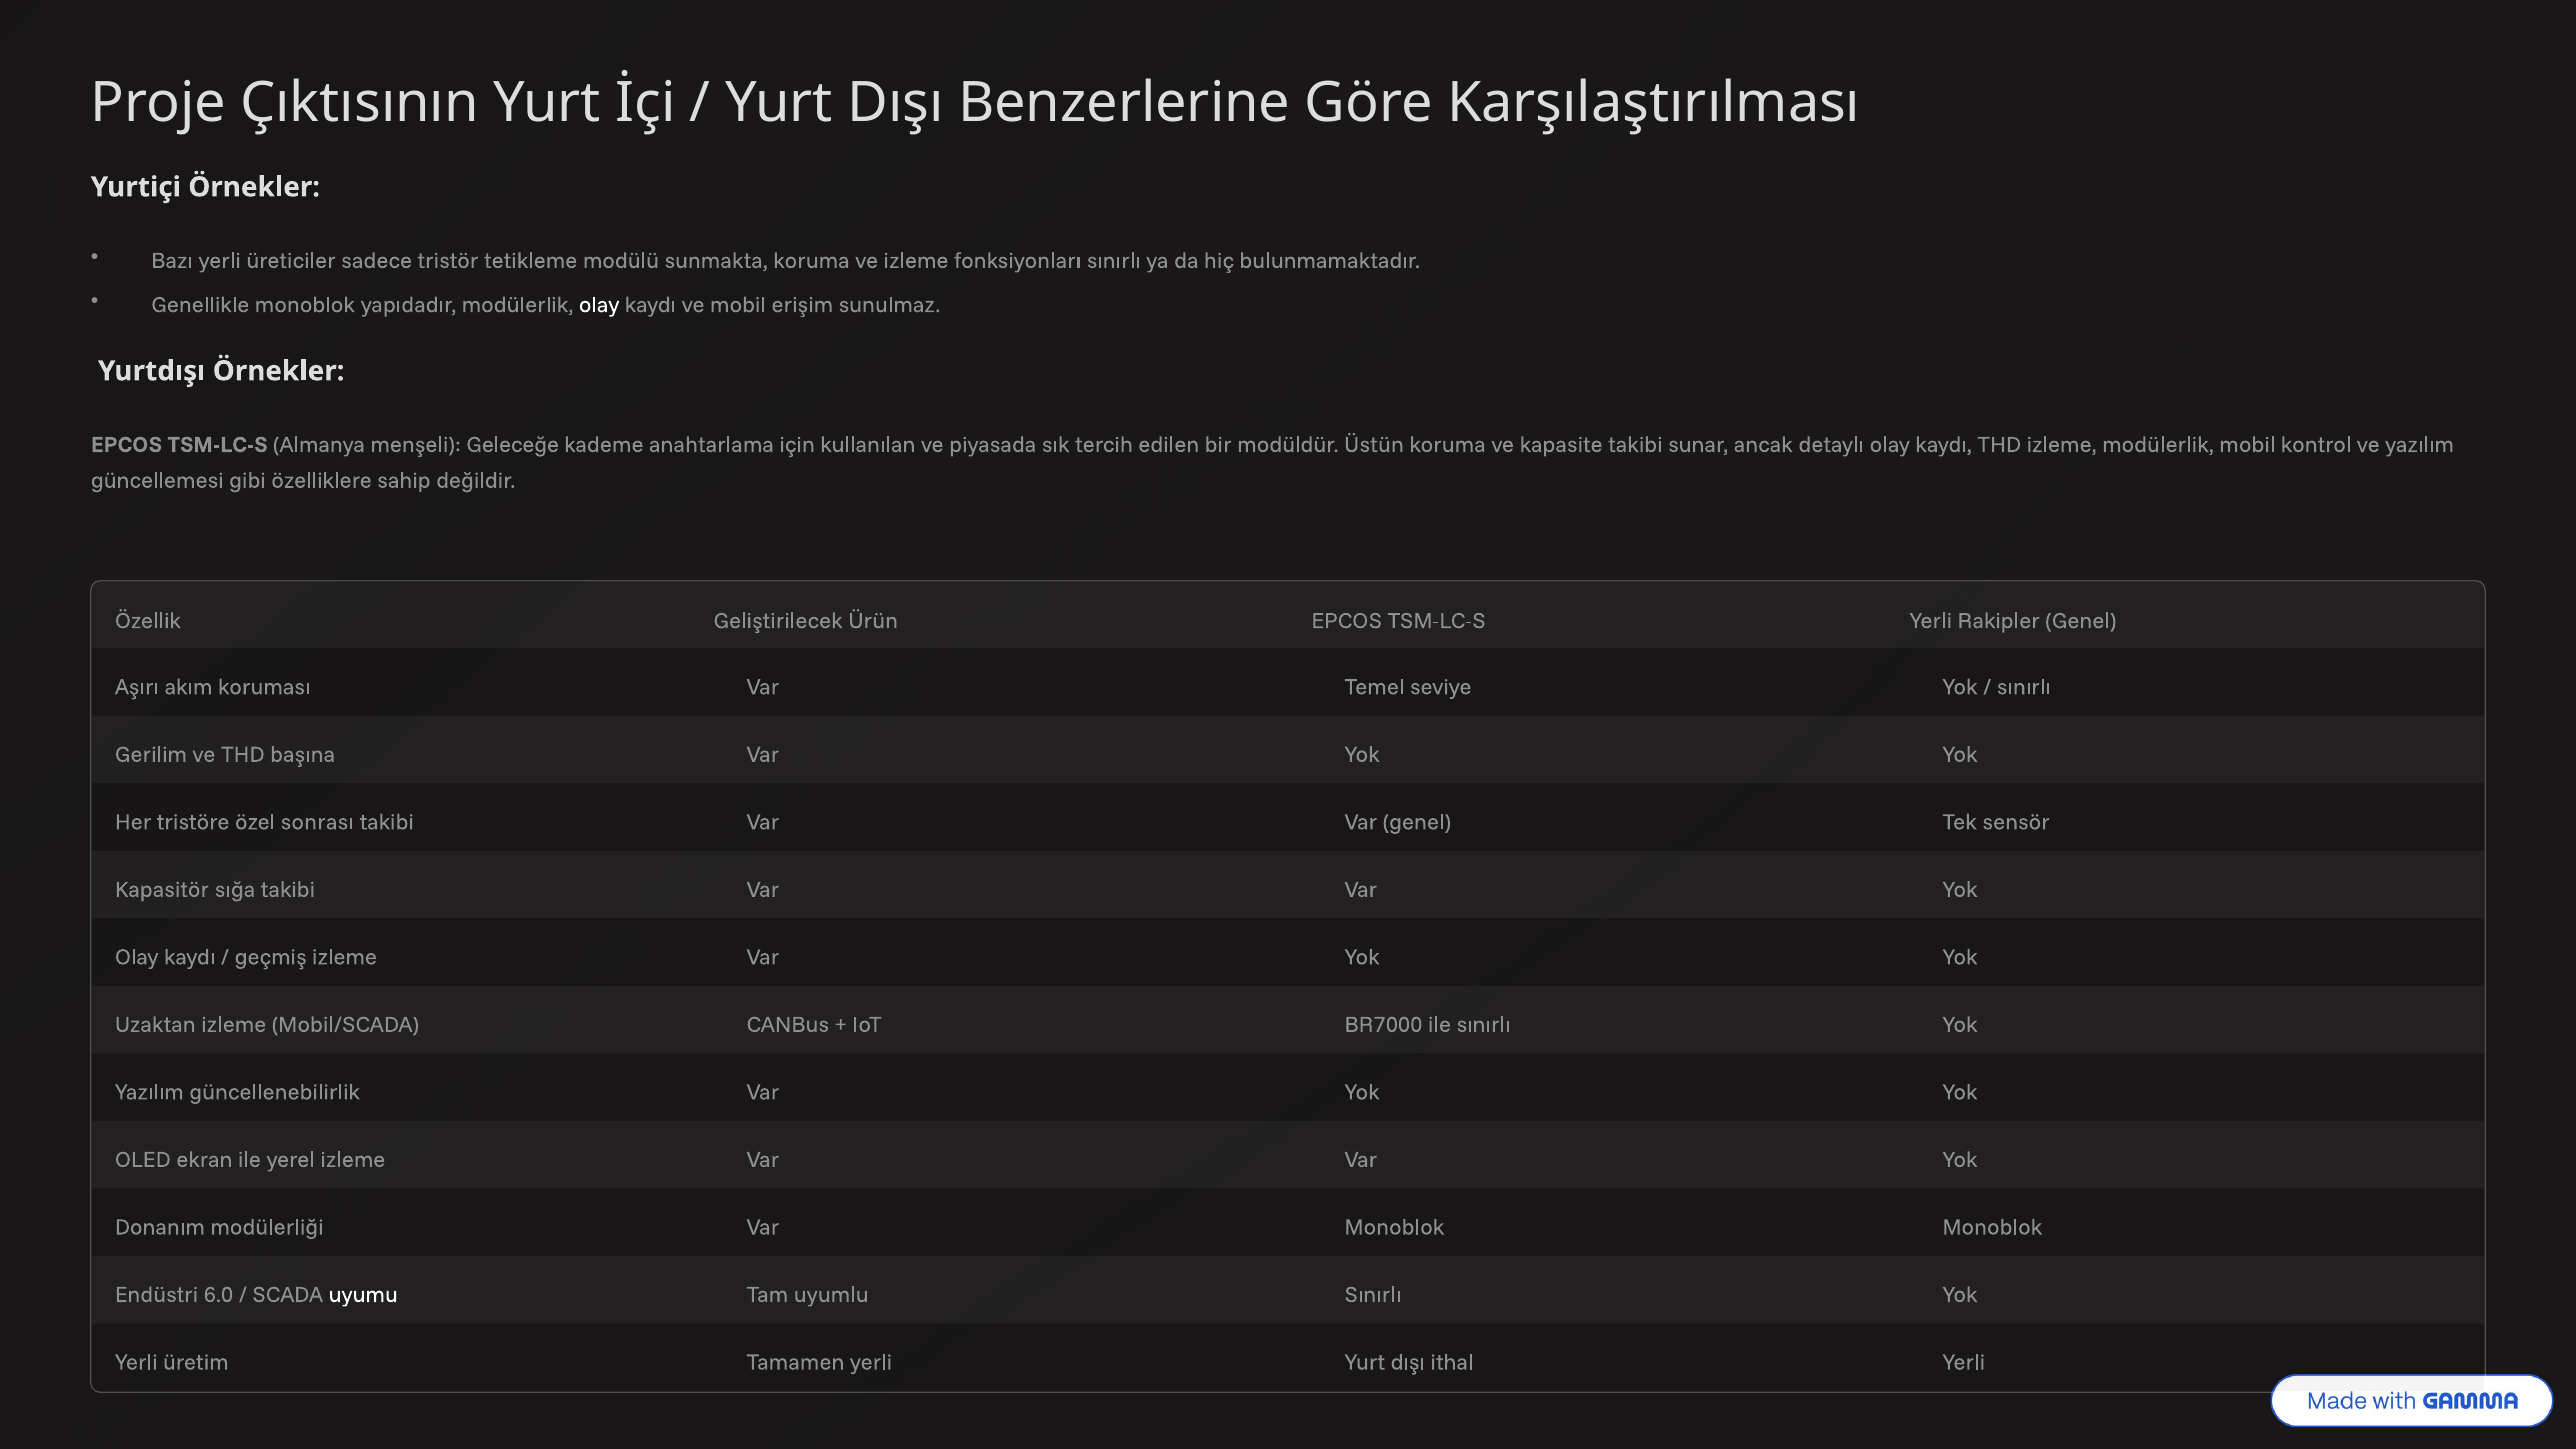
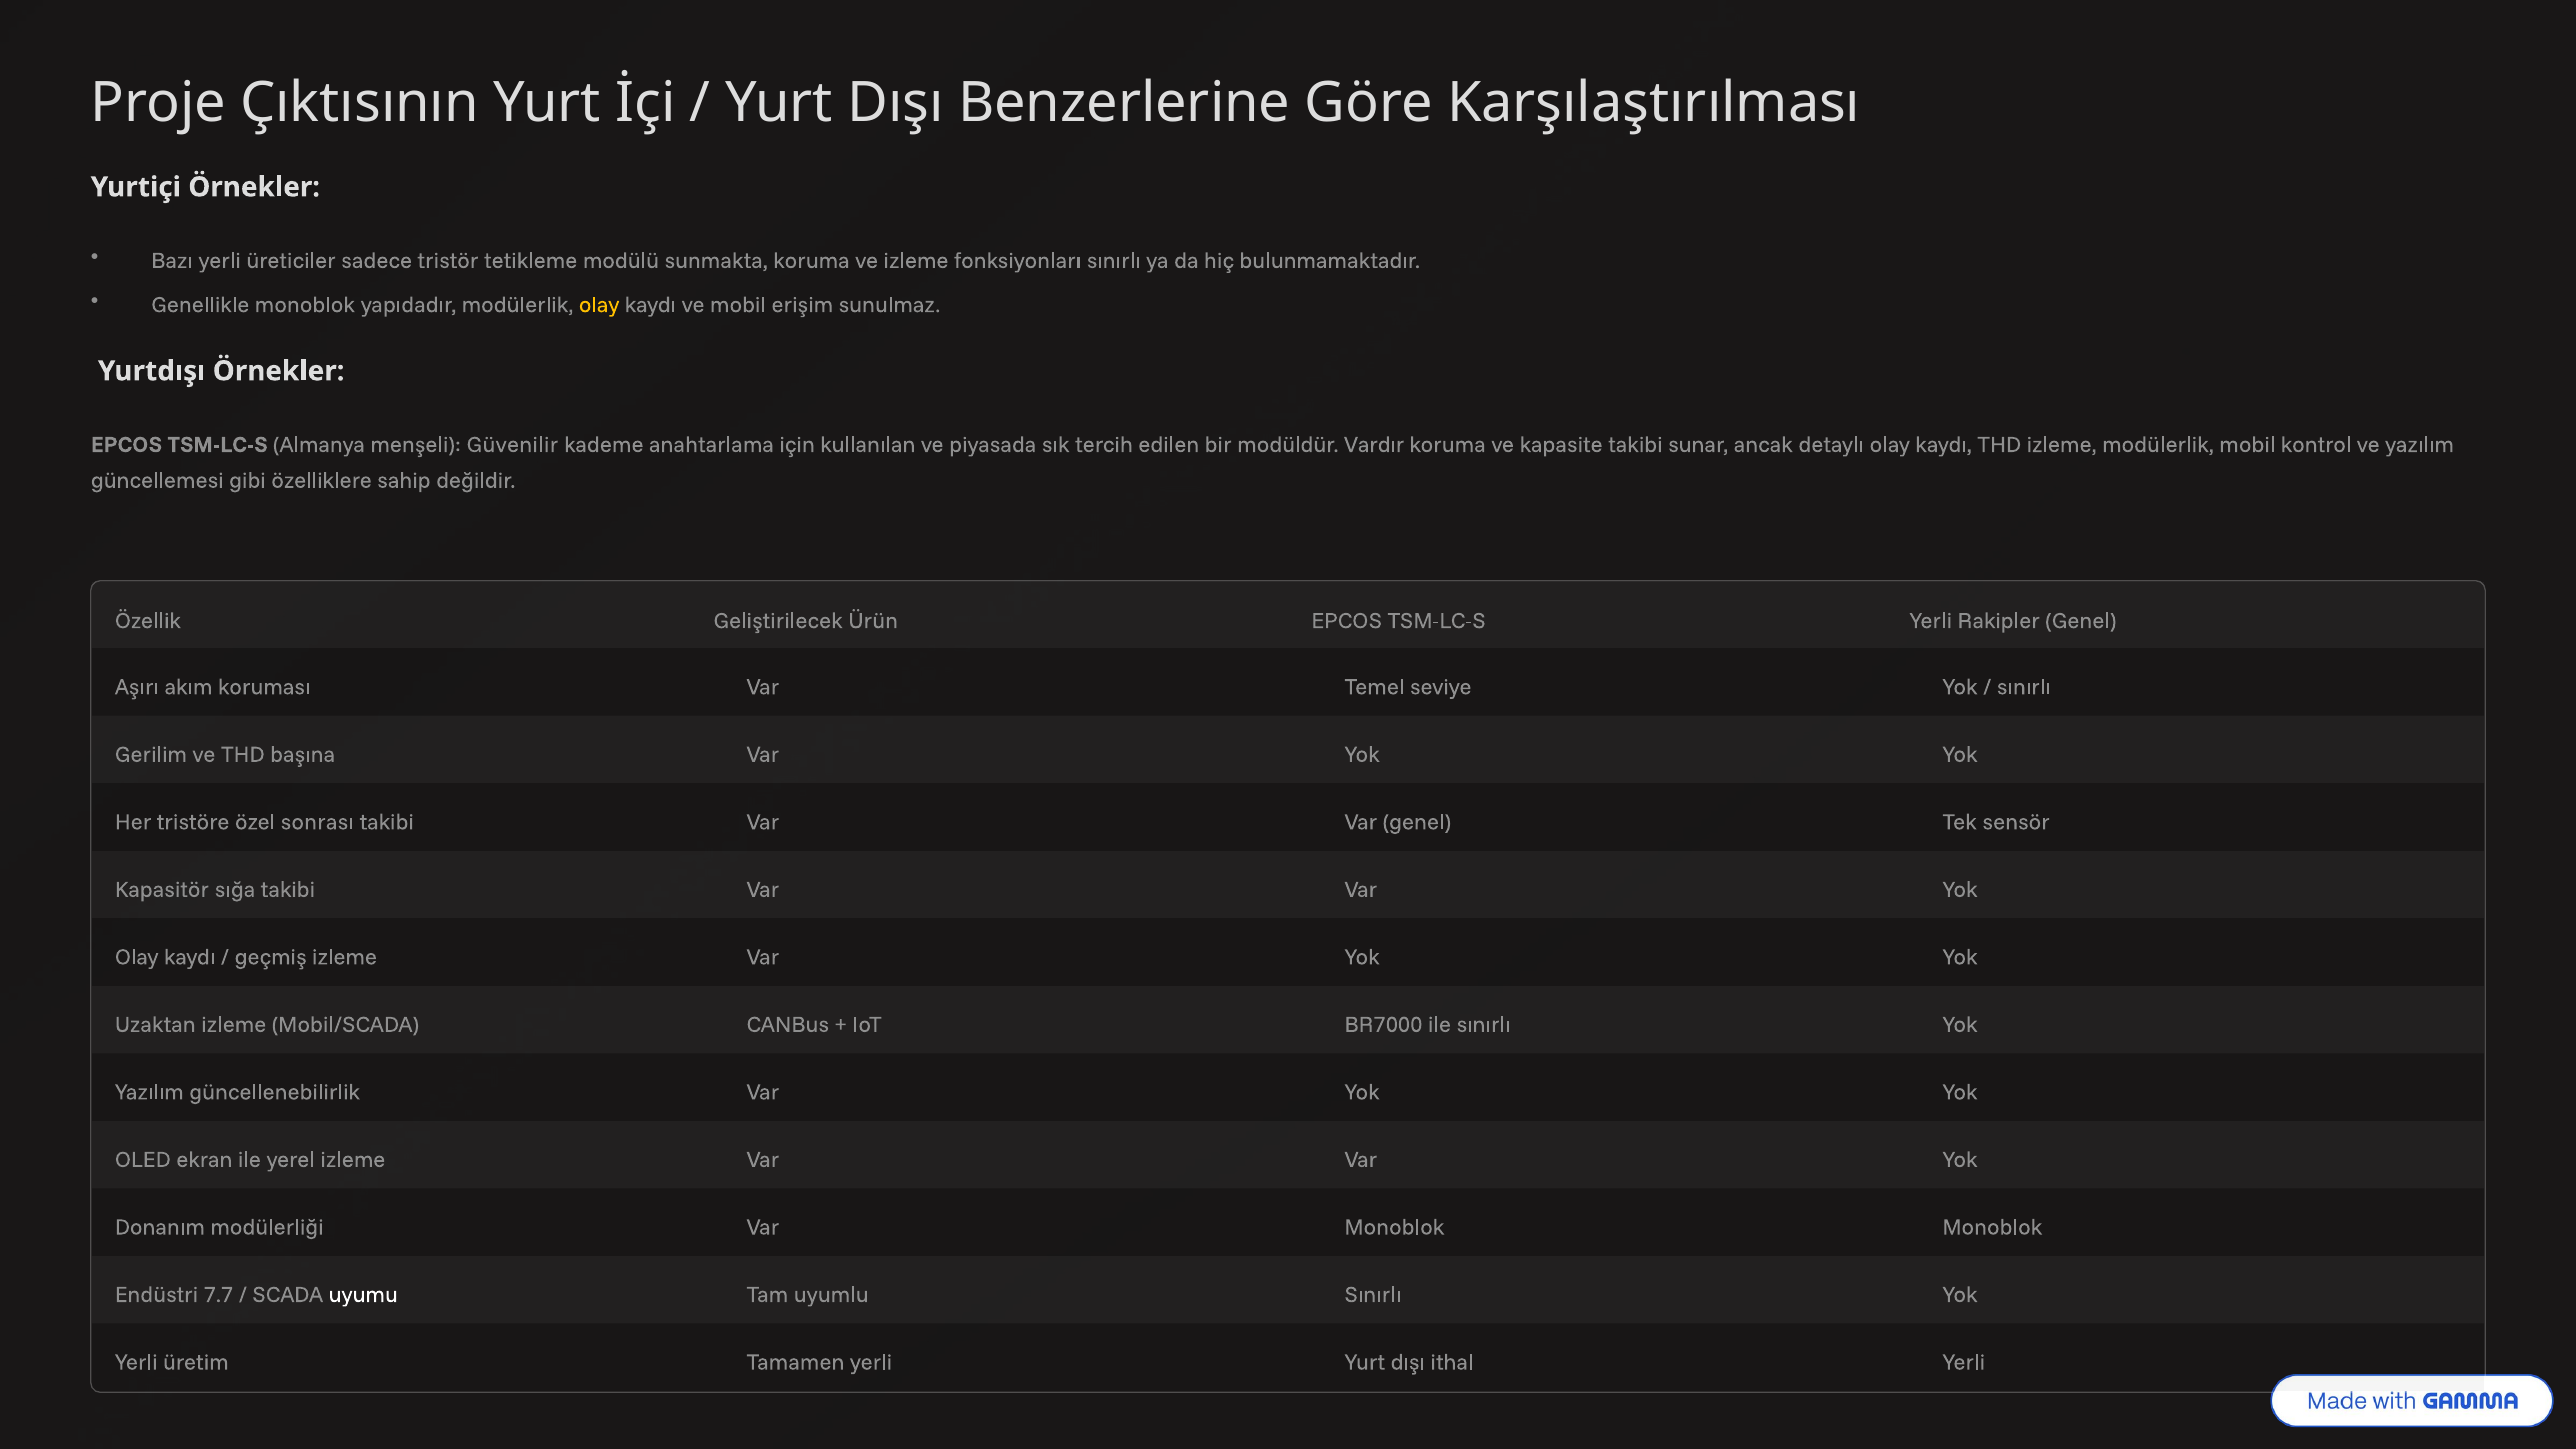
olay at (599, 305) colour: white -> yellow
Geleceğe: Geleceğe -> Güvenilir
Üstün: Üstün -> Vardır
6.0: 6.0 -> 7.7
